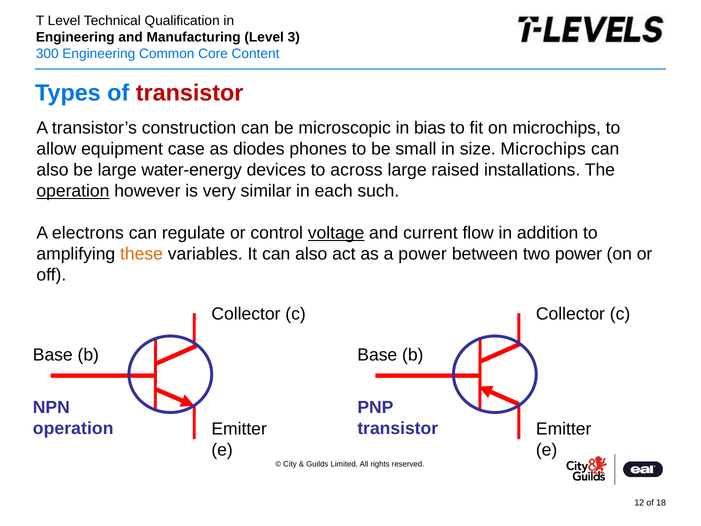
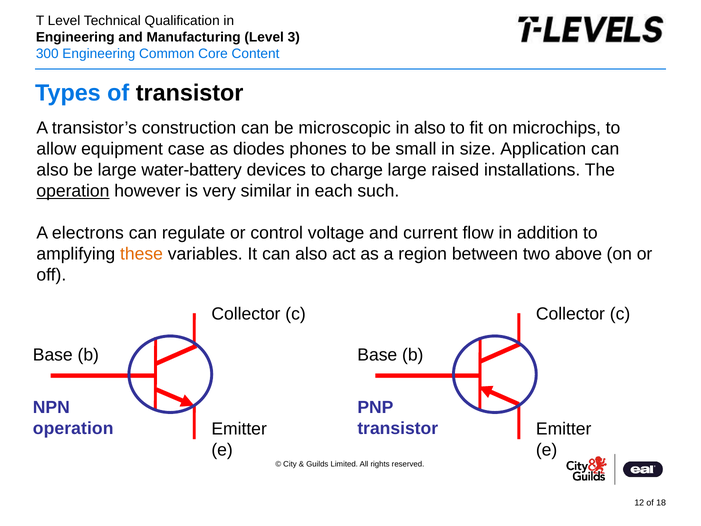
transistor at (190, 93) colour: red -> black
in bias: bias -> also
size Microchips: Microchips -> Application
water-energy: water-energy -> water-battery
across: across -> charge
voltage underline: present -> none
a power: power -> region
two power: power -> above
